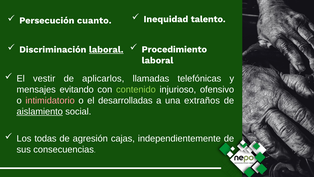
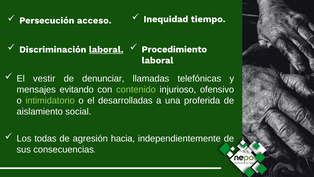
cuanto: cuanto -> acceso
talento: talento -> tiempo
aplicarlos: aplicarlos -> denunciar
intimidatorio colour: pink -> light green
extraños: extraños -> proferida
aislamiento underline: present -> none
cajas: cajas -> hacia
